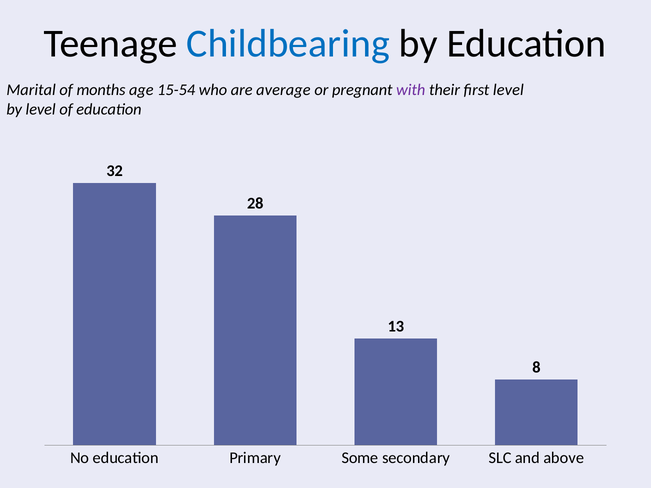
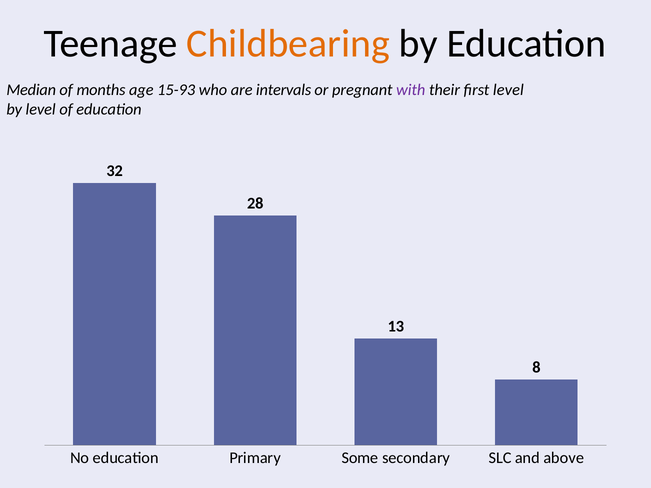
Childbearing colour: blue -> orange
Marital: Marital -> Median
15-54: 15-54 -> 15-93
average: average -> intervals
